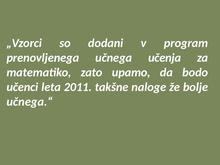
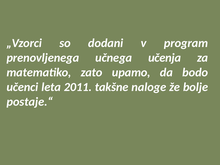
učnega.“: učnega.“ -> postaje.“
